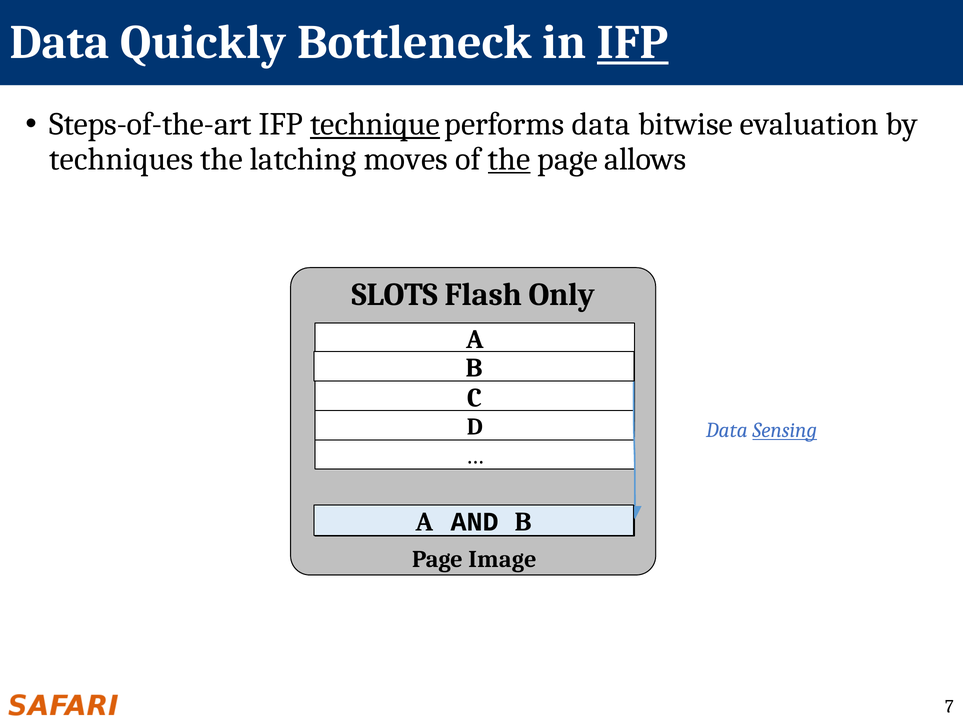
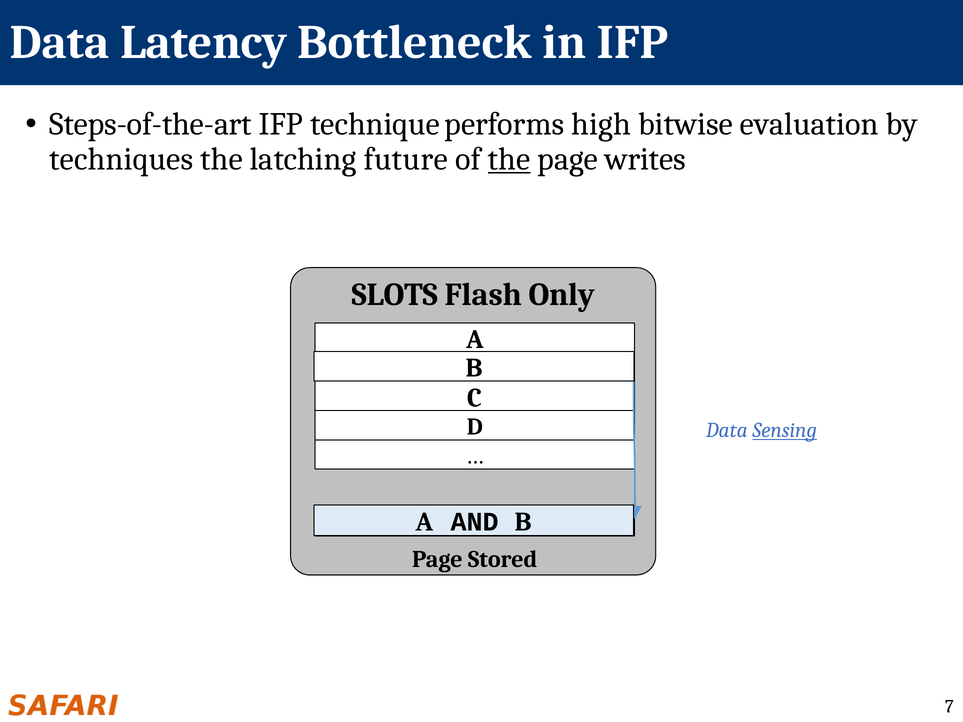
Quickly: Quickly -> Latency
IFP at (633, 42) underline: present -> none
technique underline: present -> none
performs data: data -> high
moves: moves -> future
allows: allows -> writes
Image: Image -> Stored
